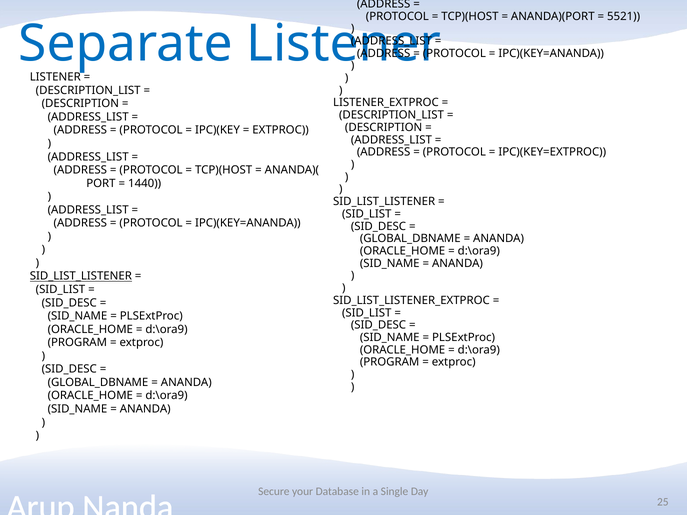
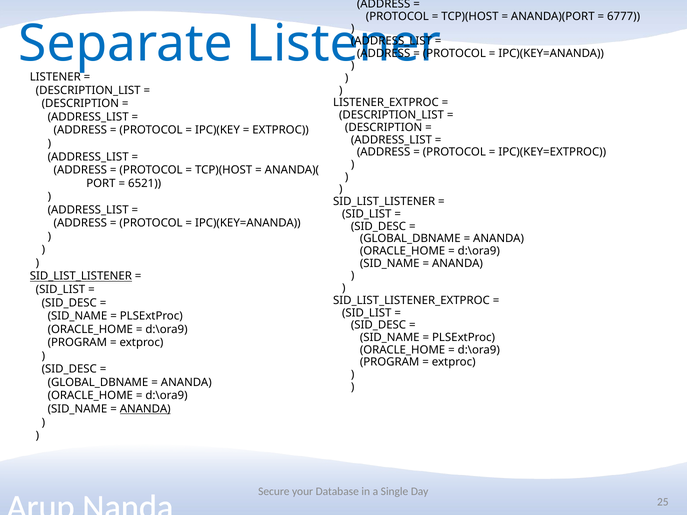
5521: 5521 -> 6777
1440: 1440 -> 6521
ANANDA at (145, 409) underline: none -> present
